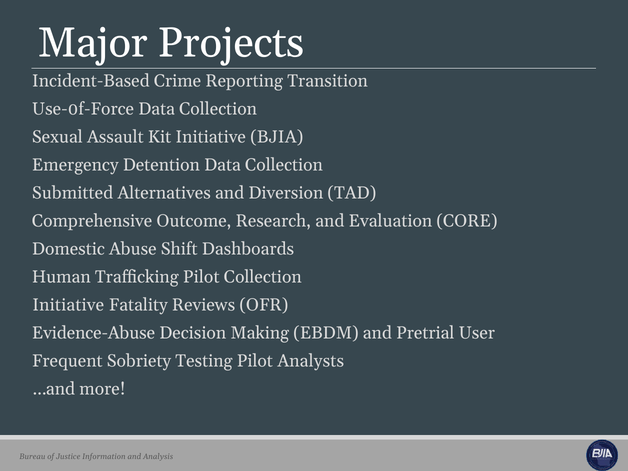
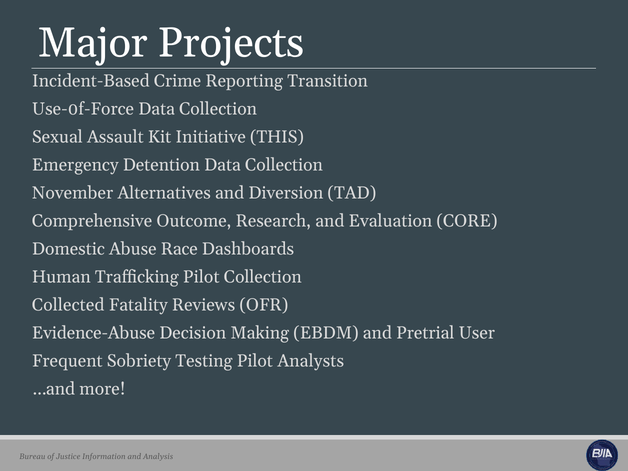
BJIA: BJIA -> THIS
Submitted: Submitted -> November
Shift: Shift -> Race
Initiative at (68, 305): Initiative -> Collected
